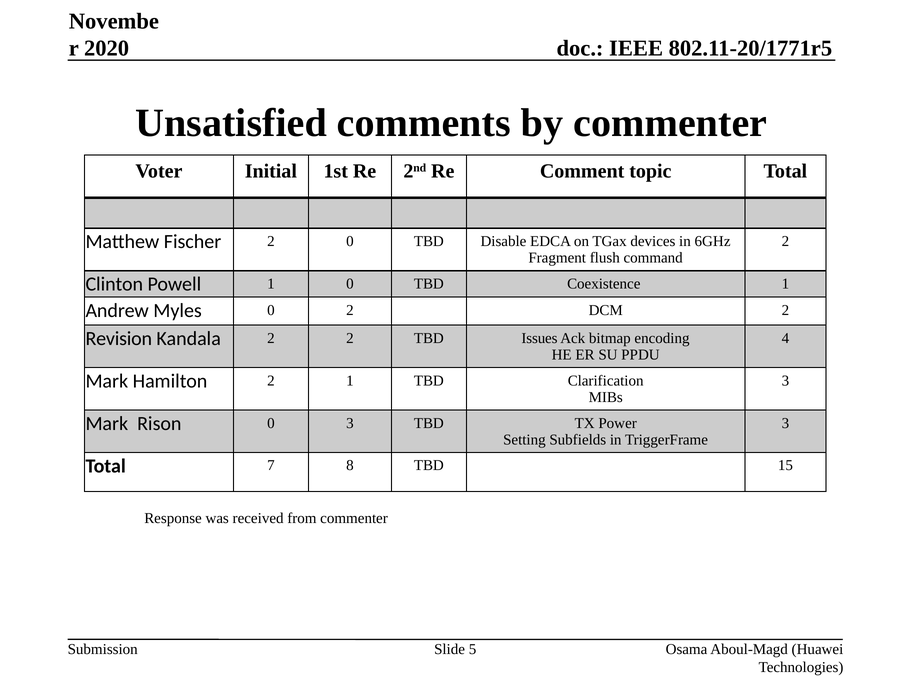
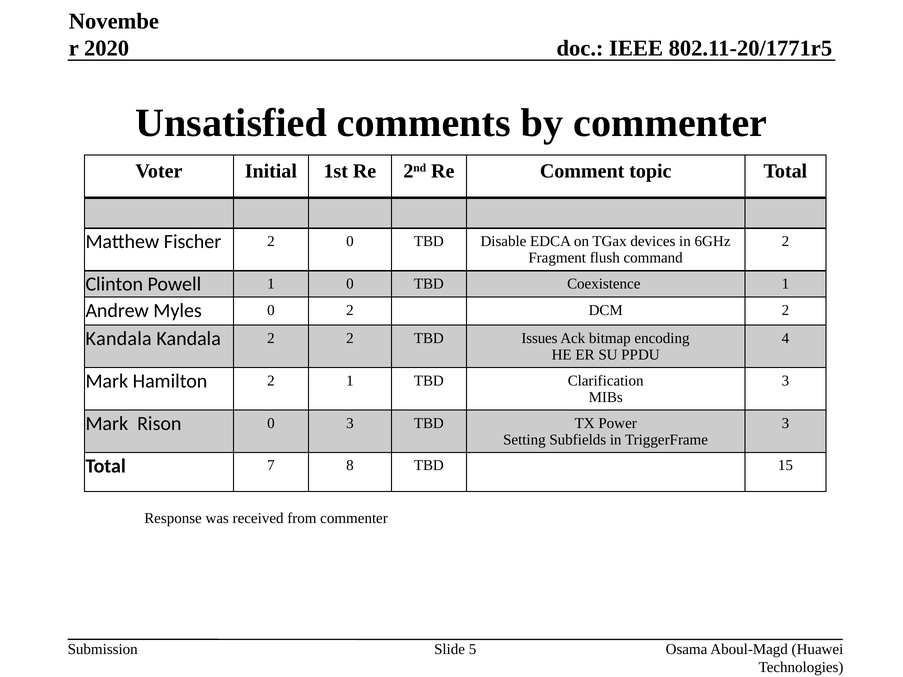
Revision at (119, 339): Revision -> Kandala
